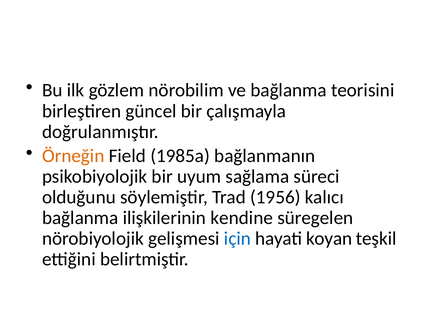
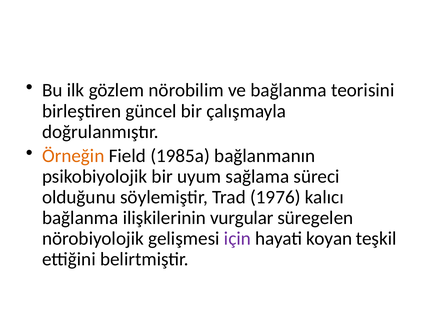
1956: 1956 -> 1976
kendine: kendine -> vurgular
için colour: blue -> purple
